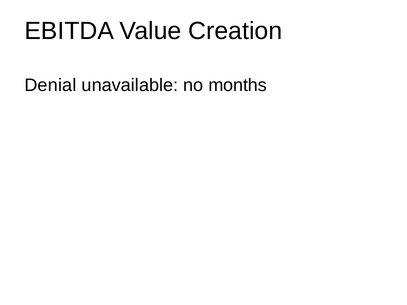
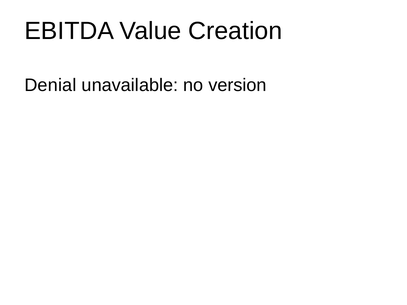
months: months -> version
